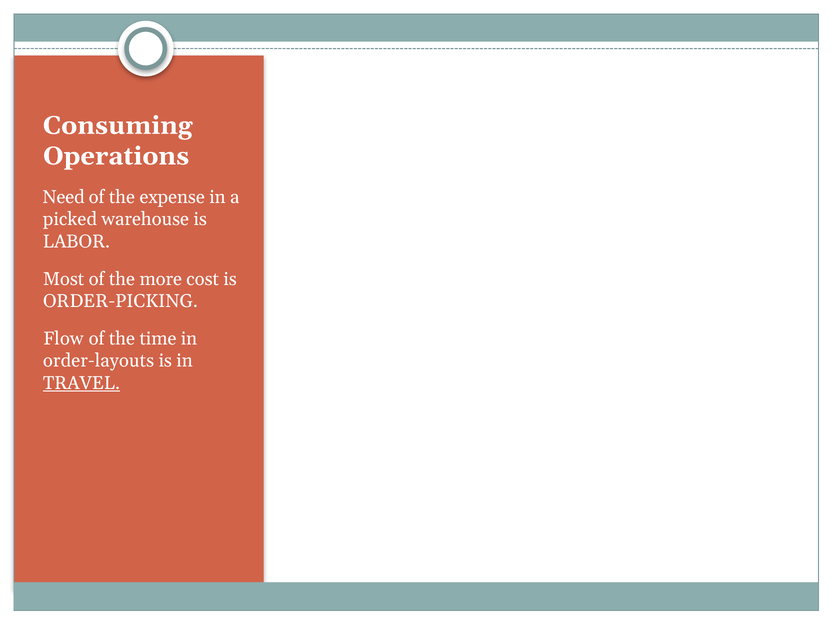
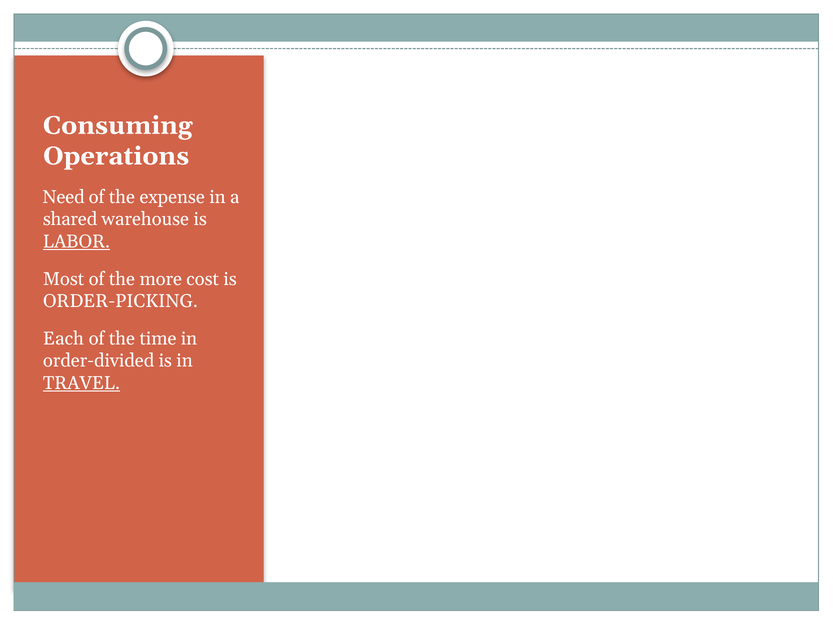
picked: picked -> shared
LABOR underline: none -> present
Flow: Flow -> Each
order-layouts: order-layouts -> order-divided
